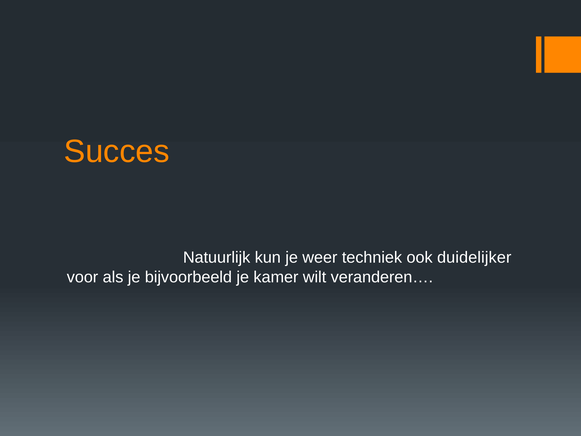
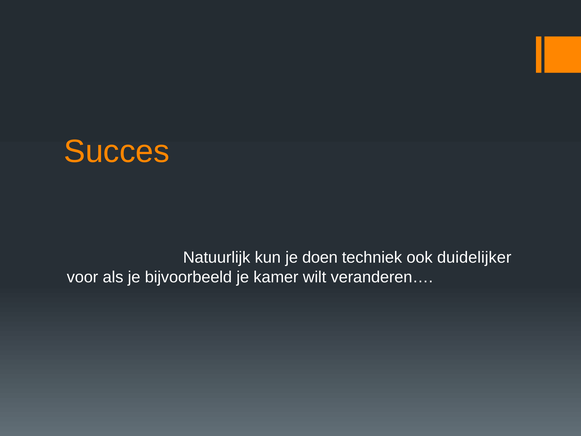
weer: weer -> doen
